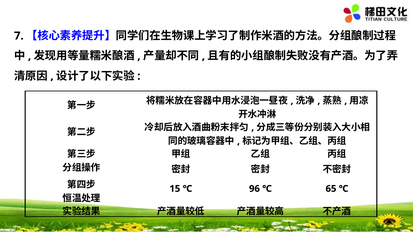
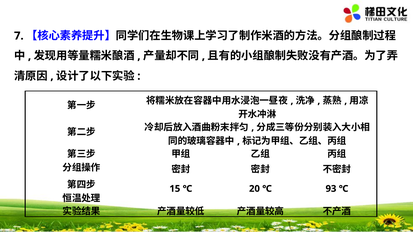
96: 96 -> 20
65: 65 -> 93
